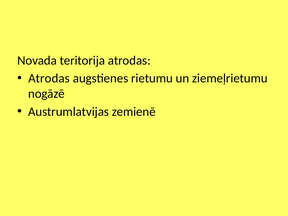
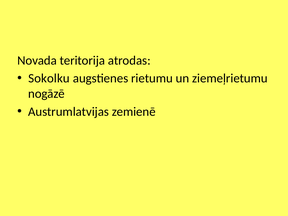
Atrodas at (49, 78): Atrodas -> Sokolku
